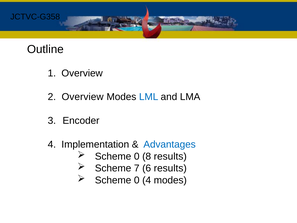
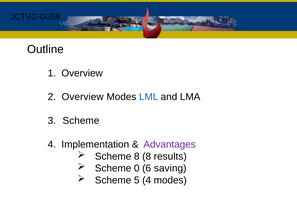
3 Encoder: Encoder -> Scheme
Advantages colour: blue -> purple
0 at (137, 156): 0 -> 8
7: 7 -> 0
6 results: results -> saving
0 at (137, 180): 0 -> 5
